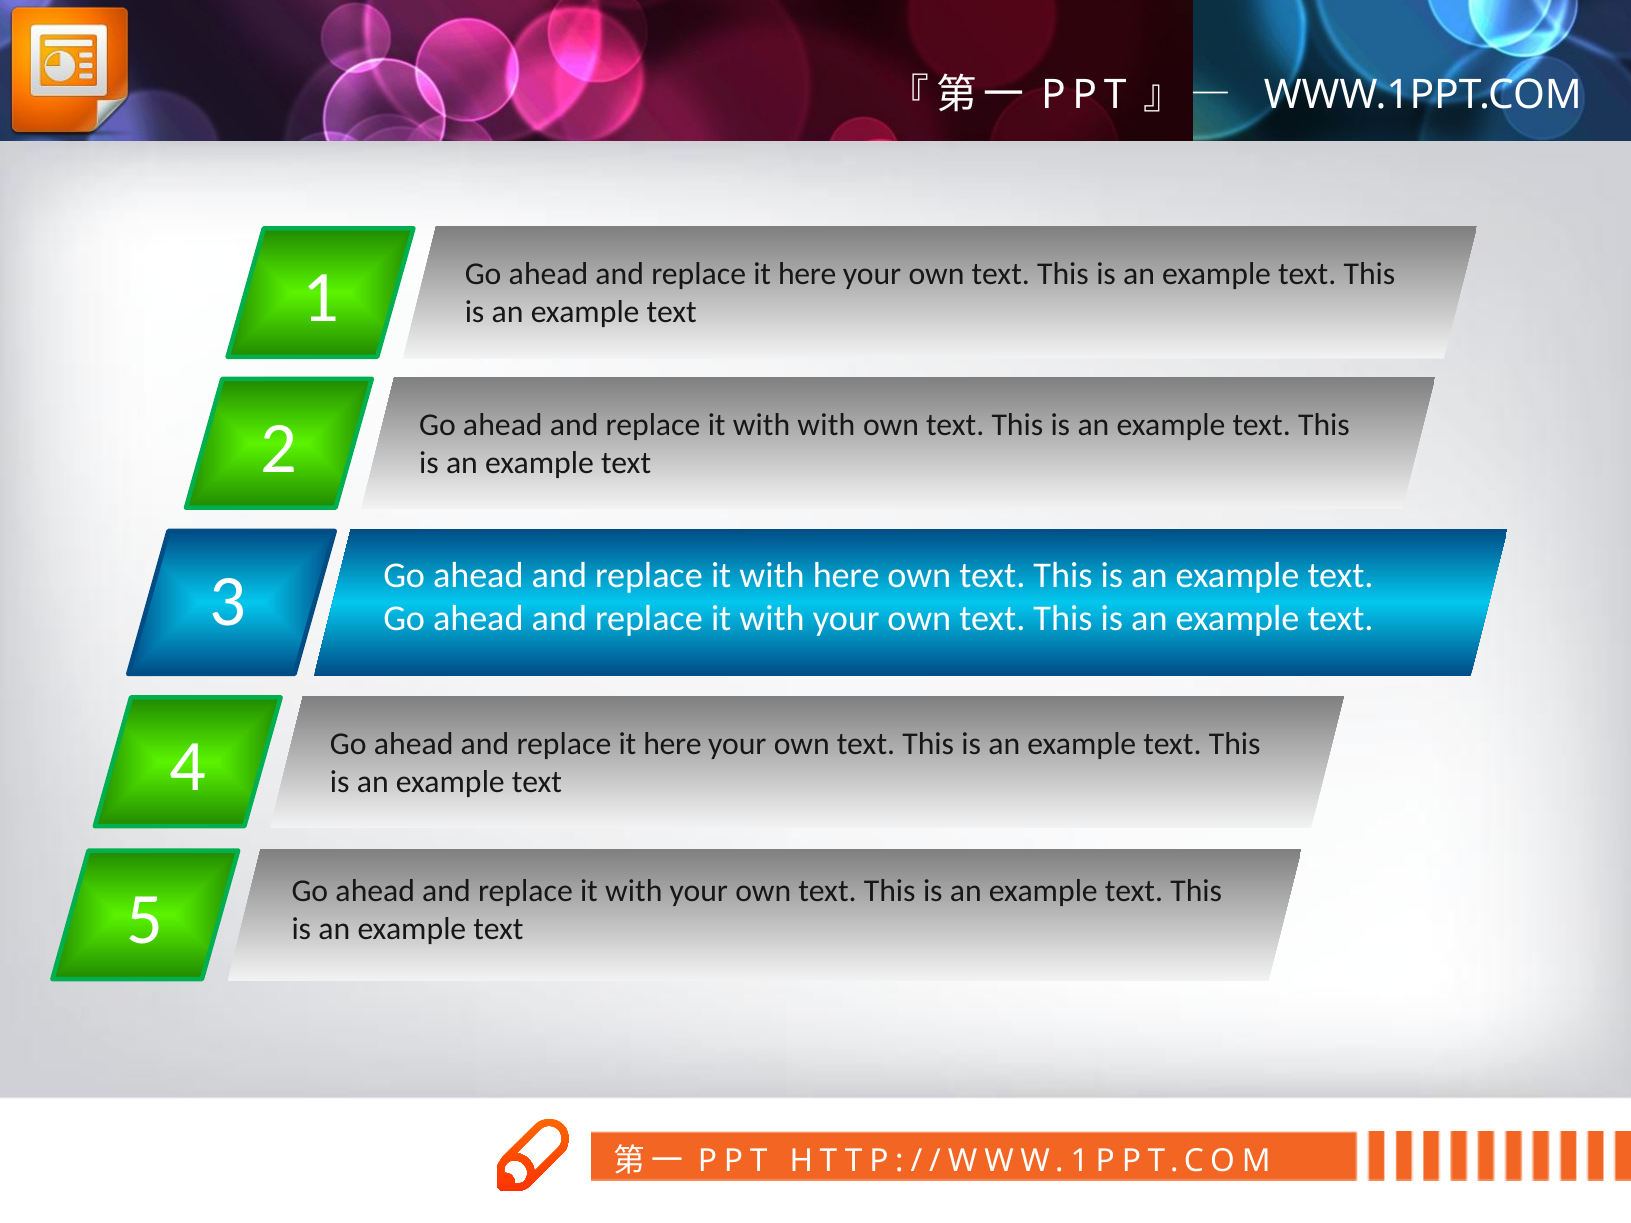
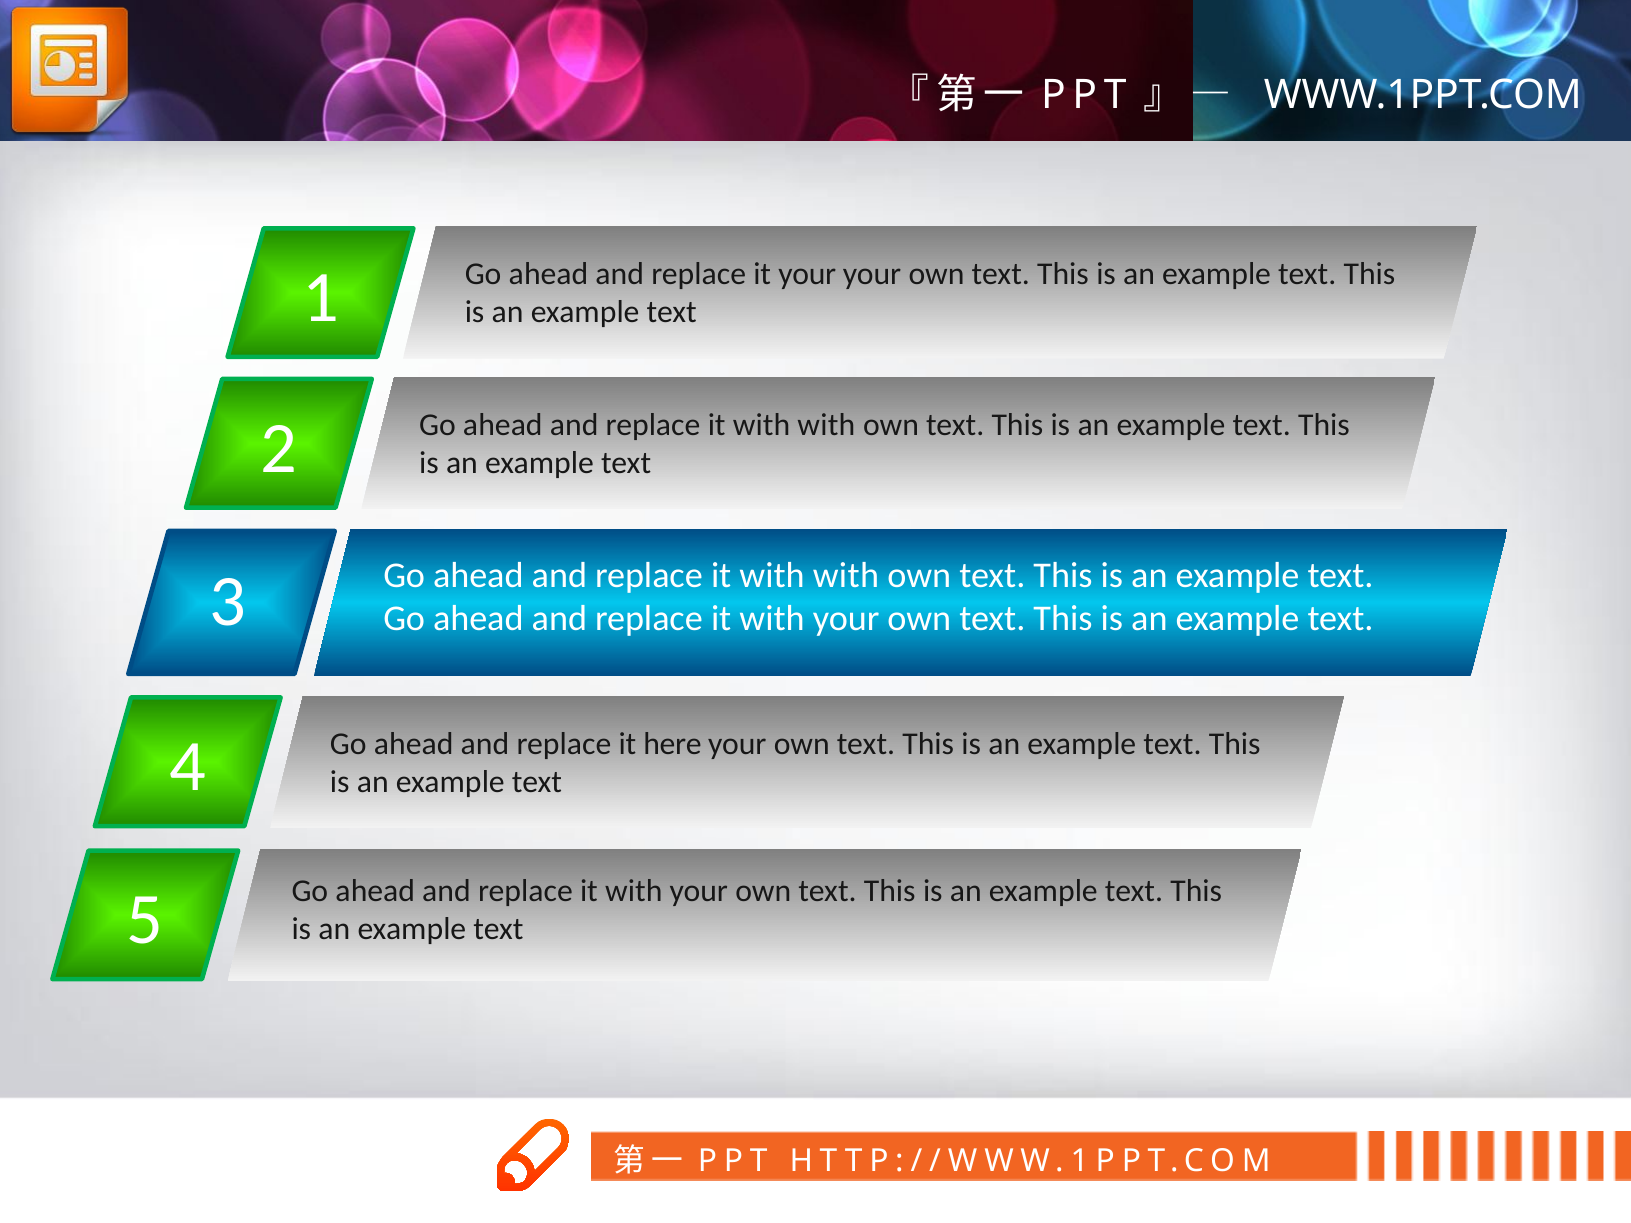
here at (807, 274): here -> your
here at (846, 576): here -> with
